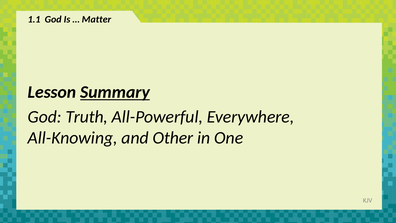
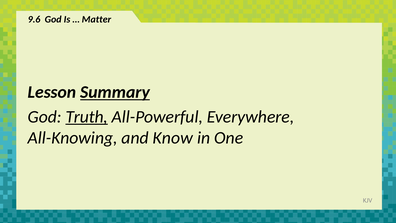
1.1: 1.1 -> 9.6
Truth underline: none -> present
Other: Other -> Know
